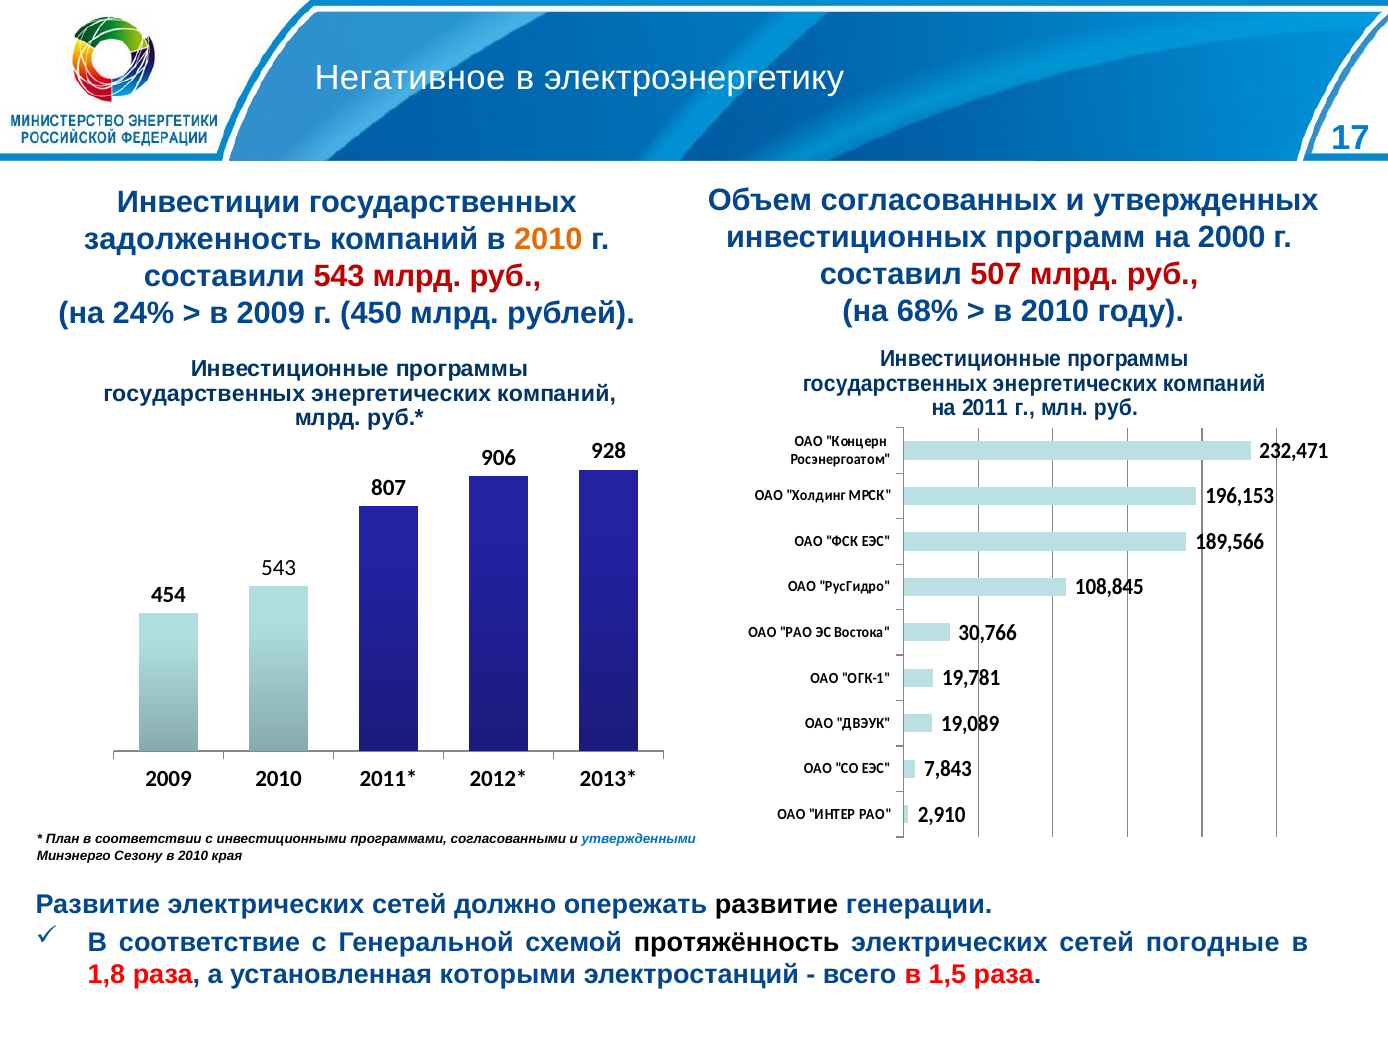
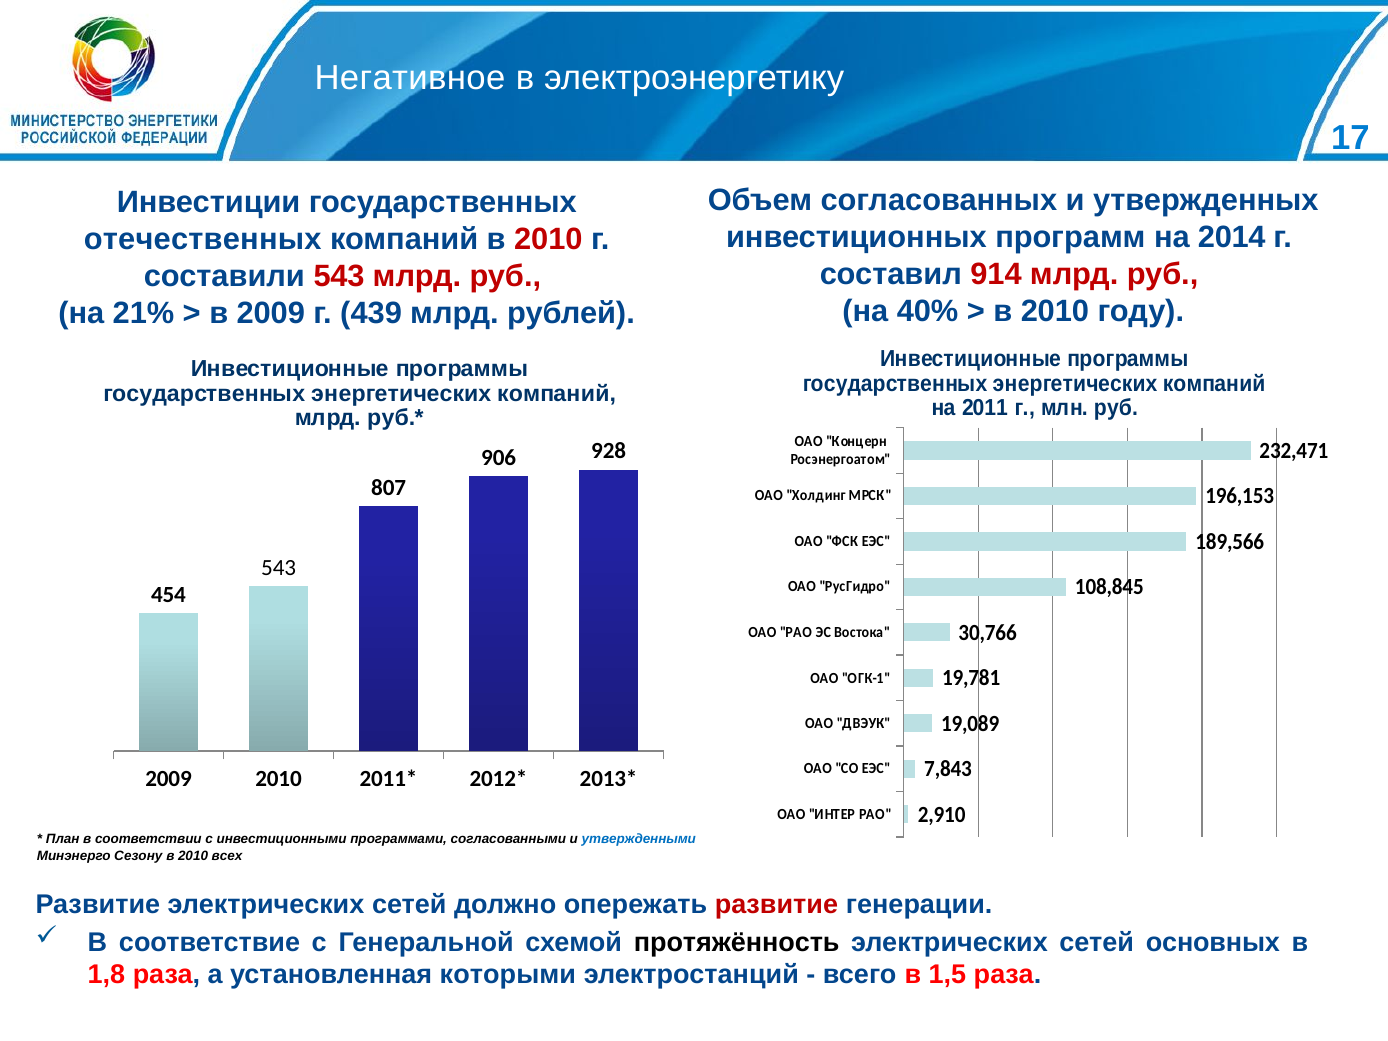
2000: 2000 -> 2014
задолженность: задолженность -> отечественных
2010 at (548, 240) colour: orange -> red
507: 507 -> 914
68%: 68% -> 40%
24%: 24% -> 21%
450: 450 -> 439
края: края -> всех
развитие at (776, 904) colour: black -> red
погодные: погодные -> основных
